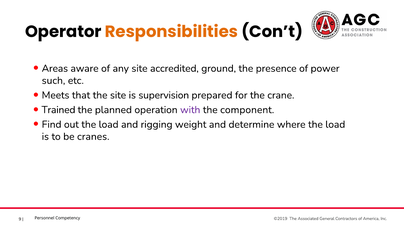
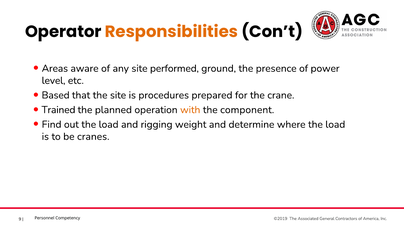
accredited: accredited -> performed
such: such -> level
Meets: Meets -> Based
supervision: supervision -> procedures
with colour: purple -> orange
